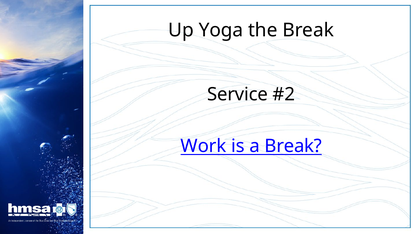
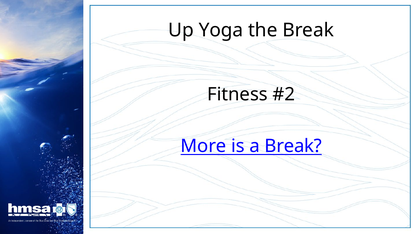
Service: Service -> Fitness
Work: Work -> More
